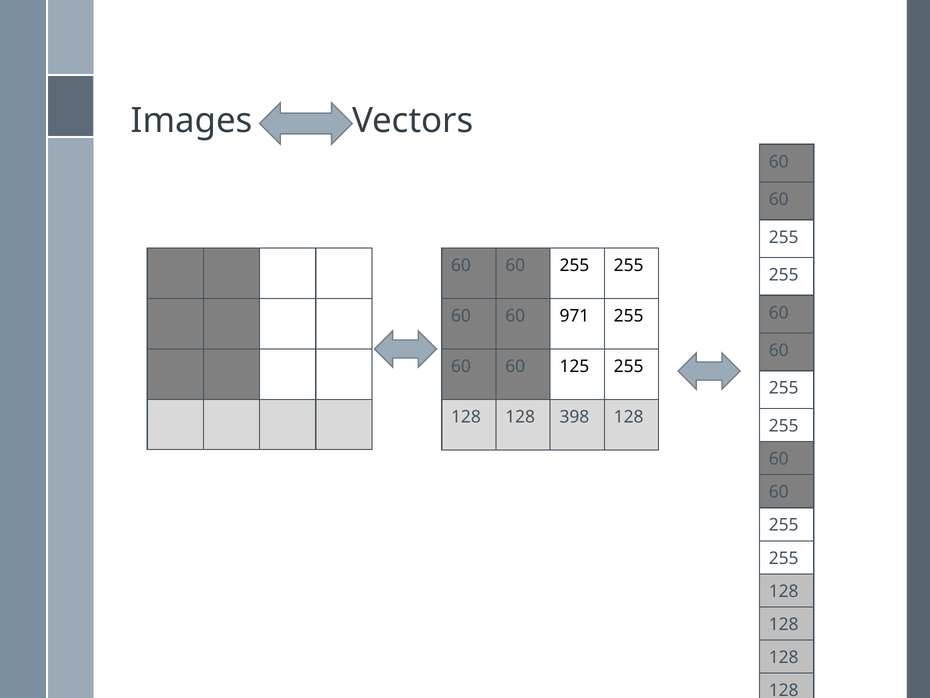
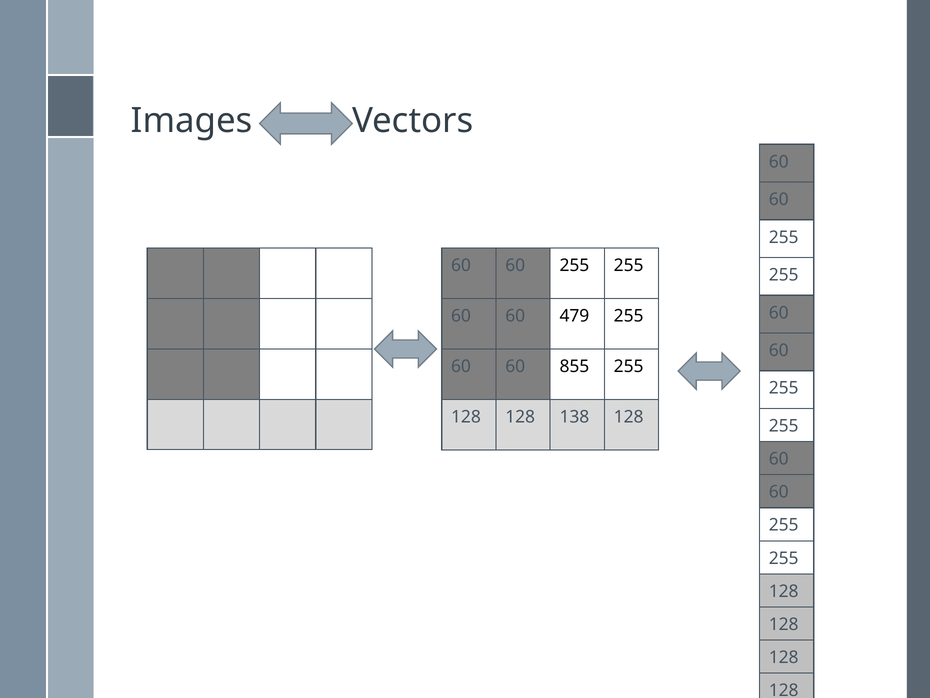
971: 971 -> 479
125: 125 -> 855
398: 398 -> 138
